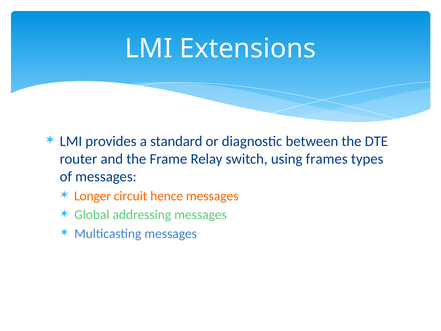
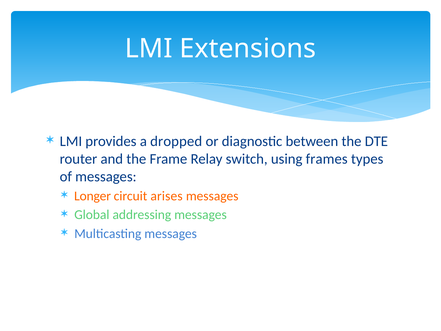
standard: standard -> dropped
hence: hence -> arises
